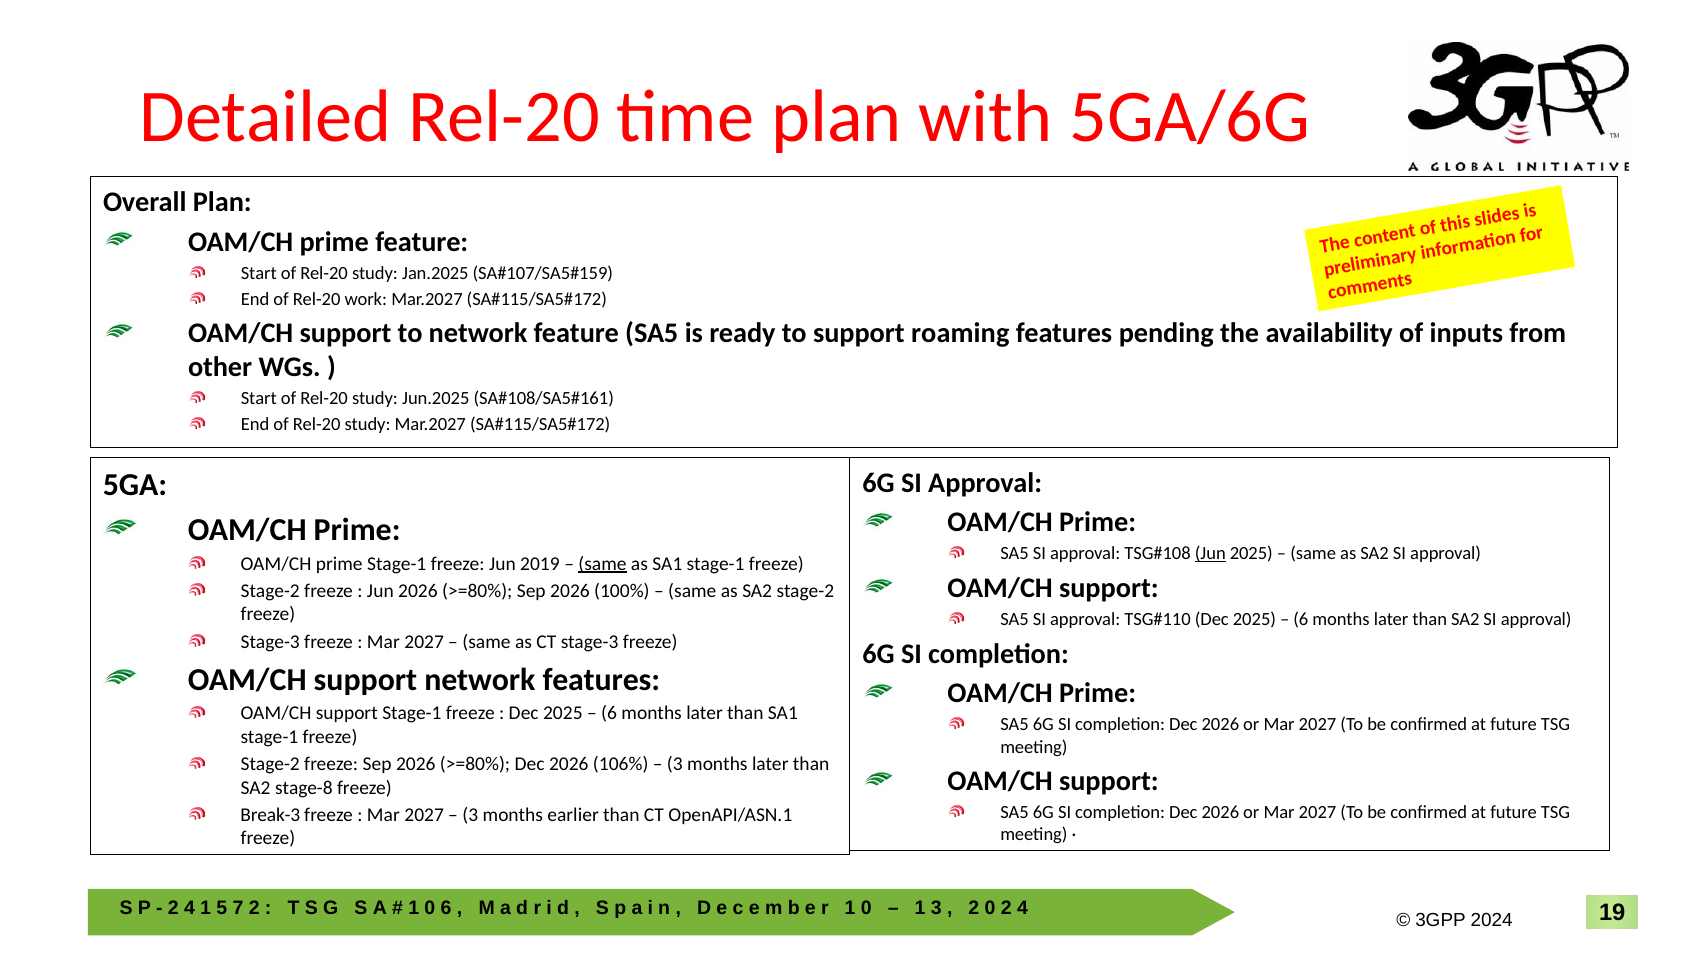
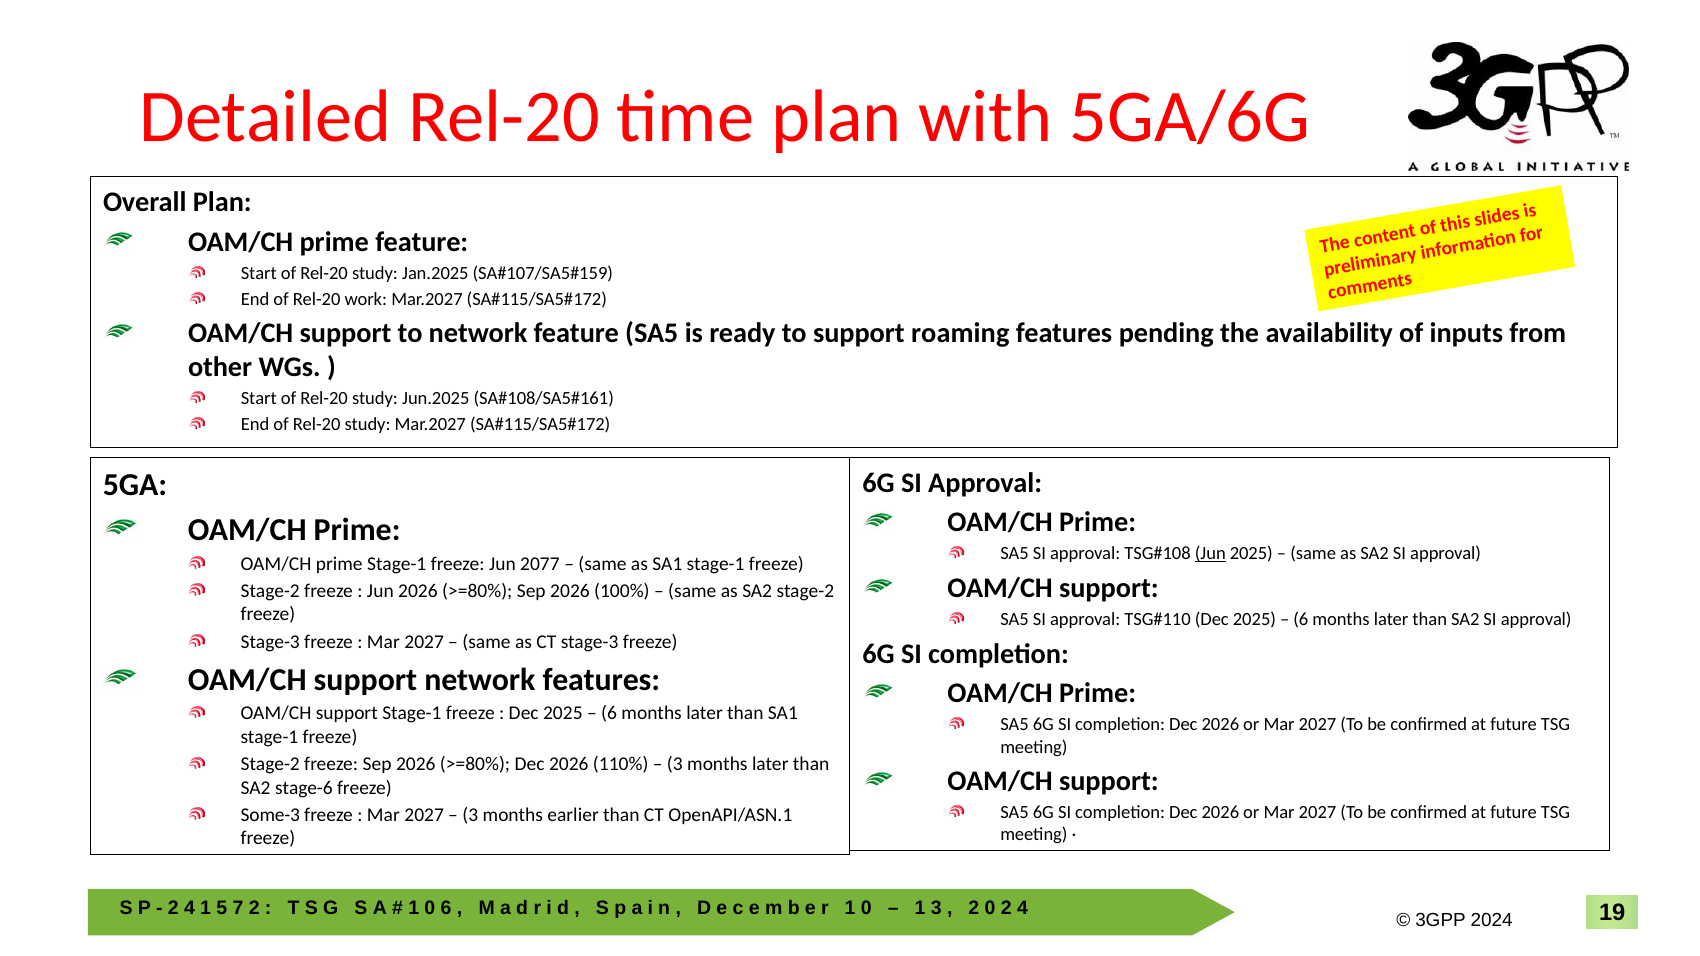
2019: 2019 -> 2077
same at (602, 564) underline: present -> none
106%: 106% -> 110%
stage-8: stage-8 -> stage-6
Break-3: Break-3 -> Some-3
